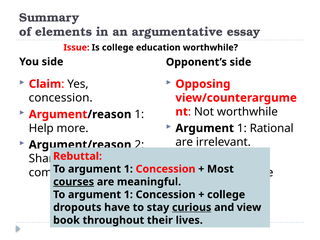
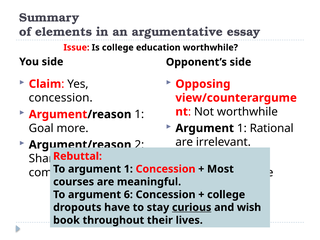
Help: Help -> Goal
courses underline: present -> none
1 at (128, 195): 1 -> 6
view: view -> wish
